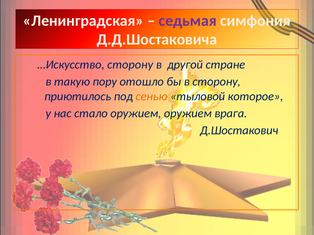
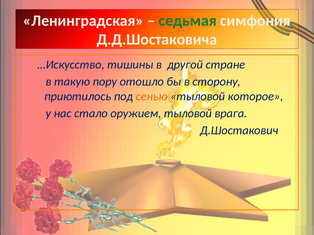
седьмая colour: purple -> green
…Искусство сторону: сторону -> тишины
оружием оружием: оружием -> тыловой
